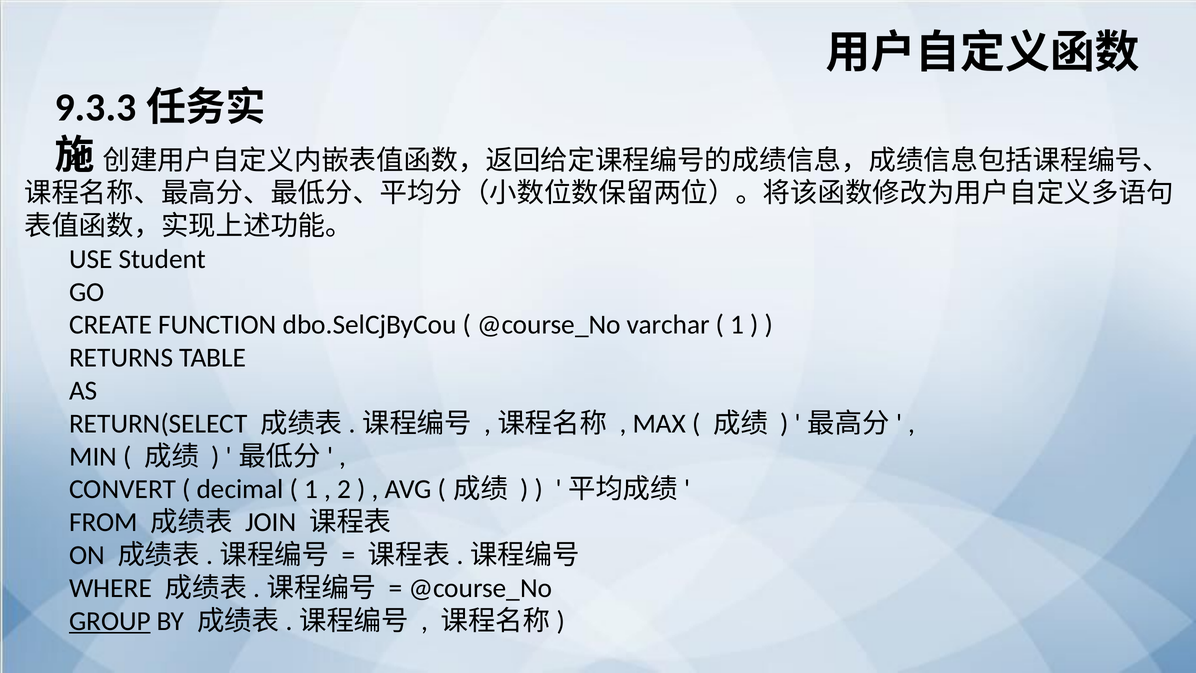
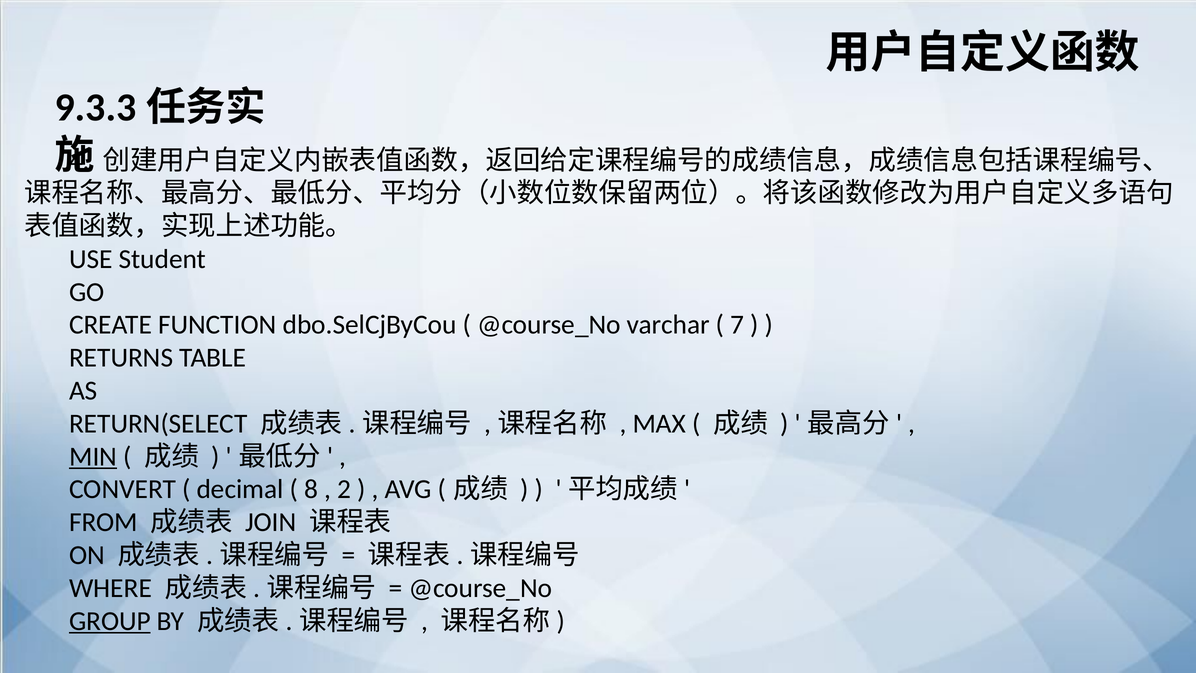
1 at (737, 325): 1 -> 7
MIN underline: none -> present
1 at (311, 489): 1 -> 8
